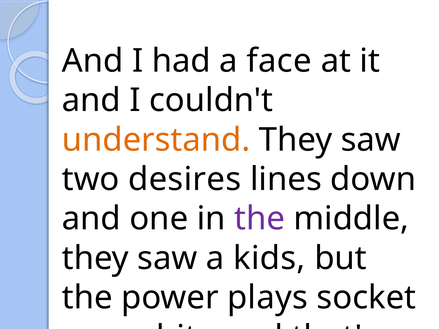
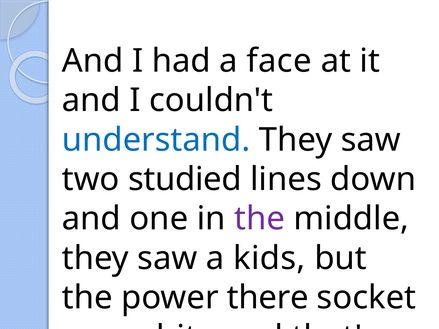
understand colour: orange -> blue
desires: desires -> studied
plays: plays -> there
